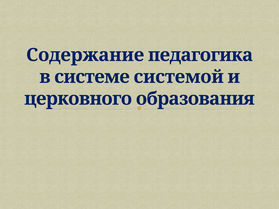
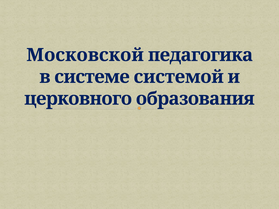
Содержание: Содержание -> Московской
